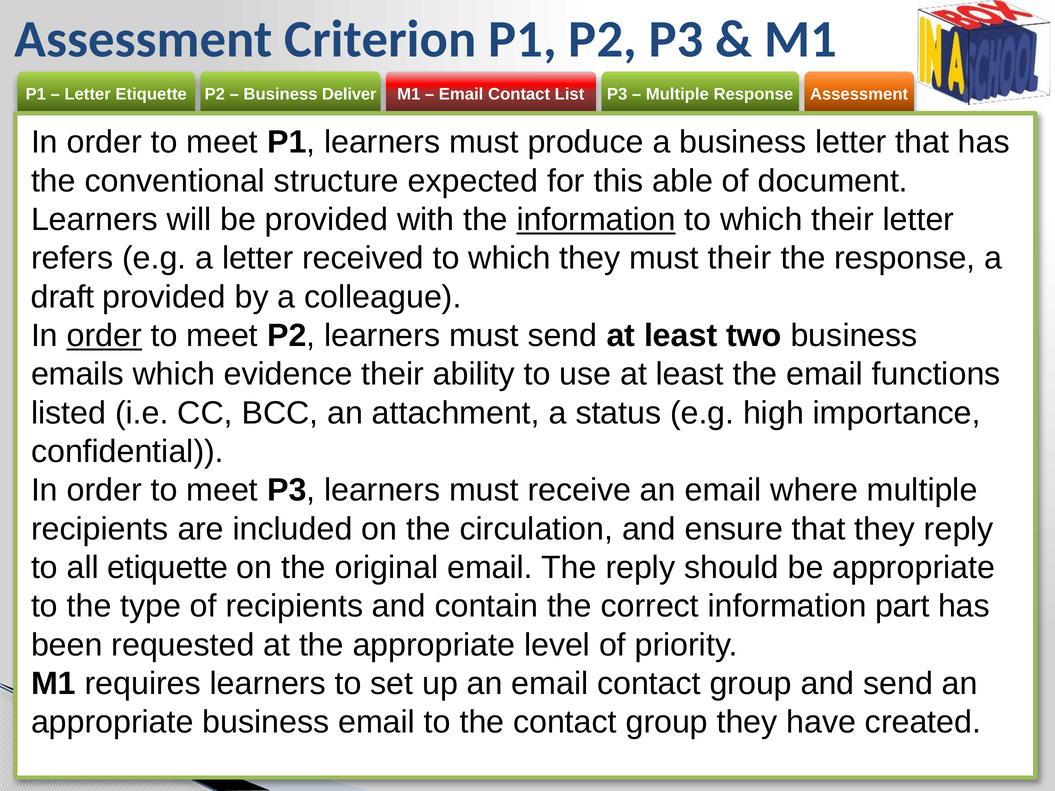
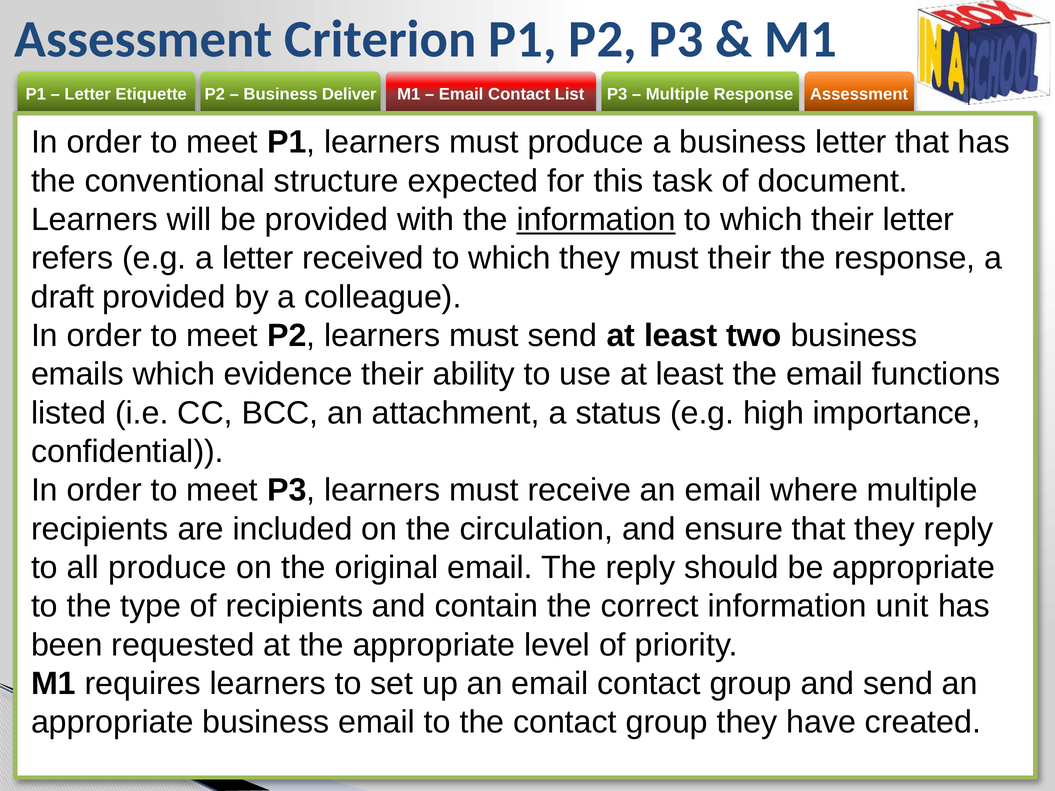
able: able -> task
order at (104, 336) underline: present -> none
all etiquette: etiquette -> produce
part: part -> unit
